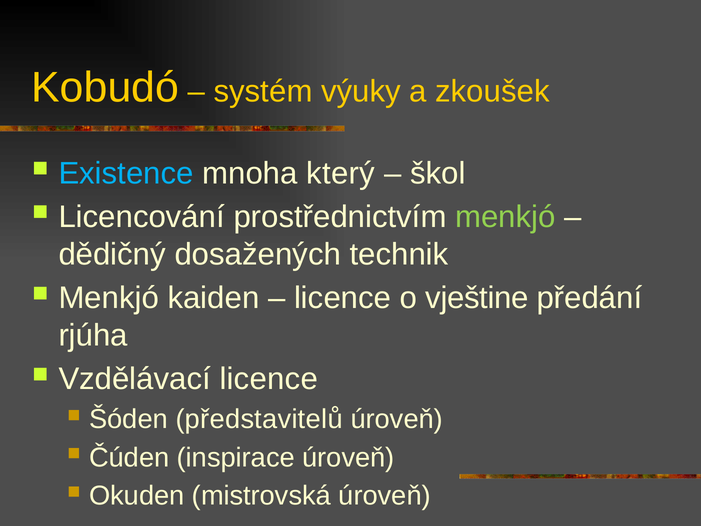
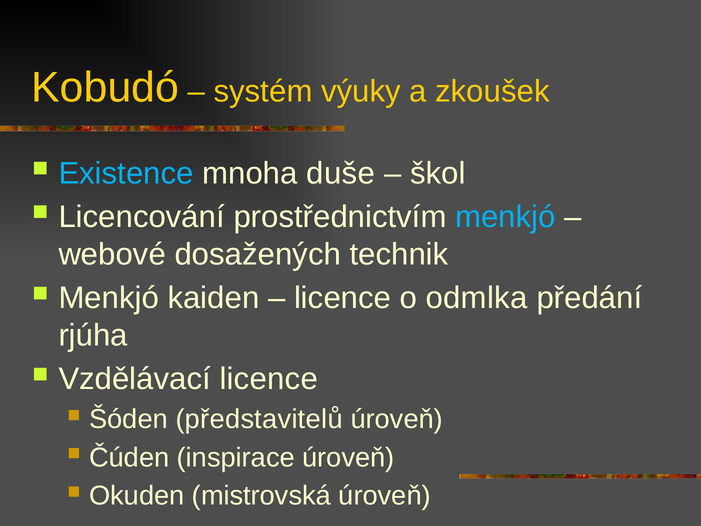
který: který -> duše
menkjó at (505, 217) colour: light green -> light blue
dědičný: dědičný -> webové
vještine: vještine -> odmlka
